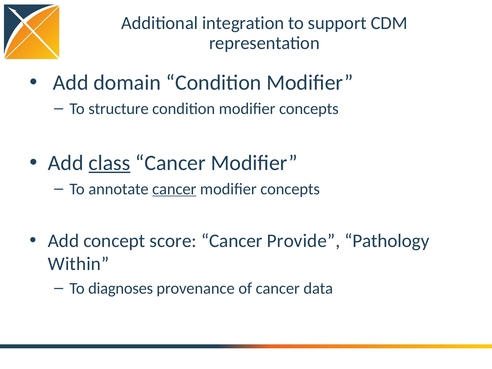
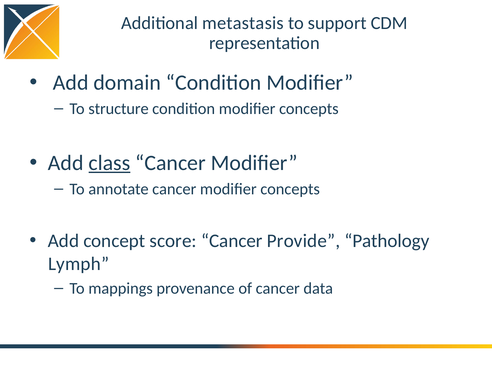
integration: integration -> metastasis
cancer at (174, 189) underline: present -> none
Within: Within -> Lymph
diagnoses: diagnoses -> mappings
